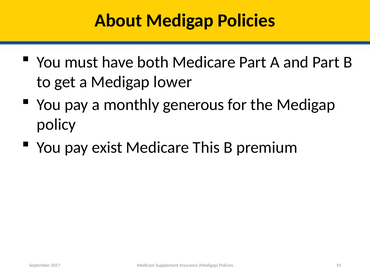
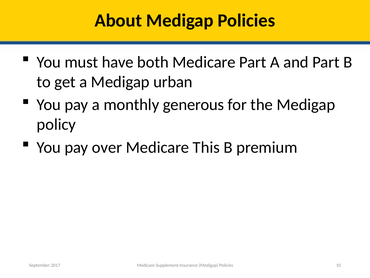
lower: lower -> urban
exist: exist -> over
